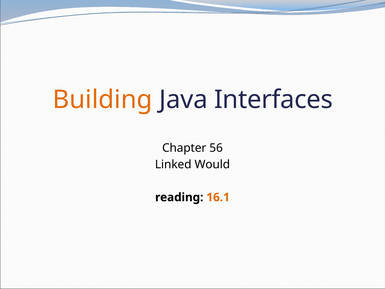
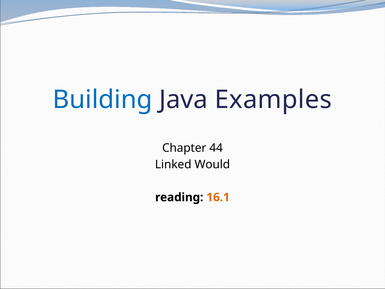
Building colour: orange -> blue
Interfaces: Interfaces -> Examples
56: 56 -> 44
